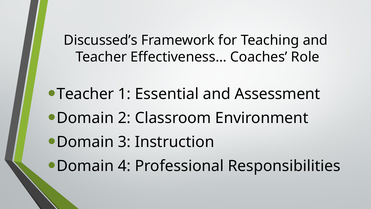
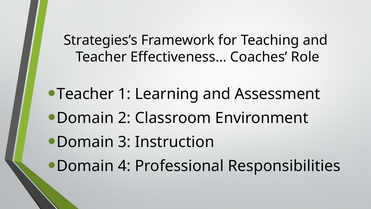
Discussed’s: Discussed’s -> Strategies’s
Essential: Essential -> Learning
